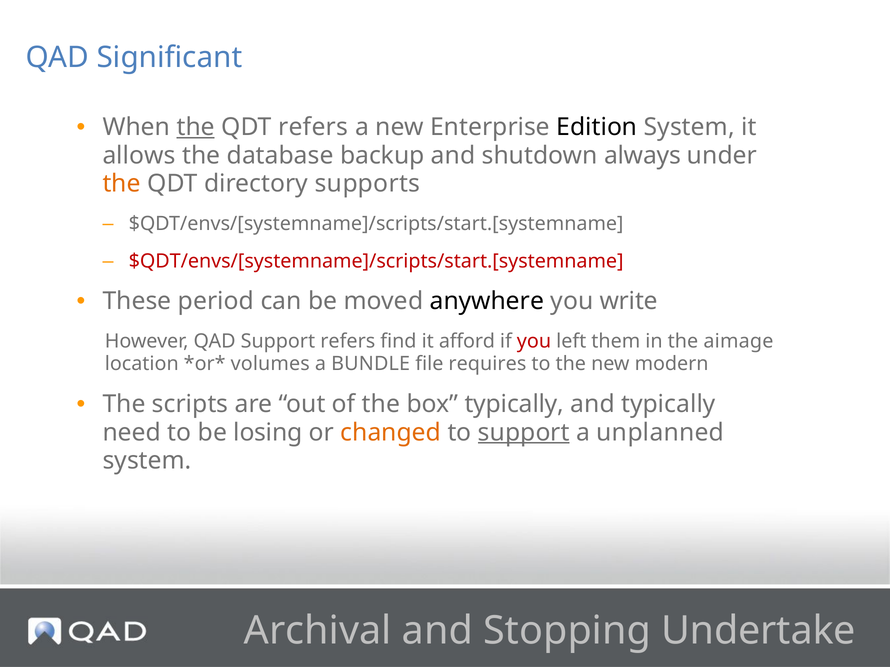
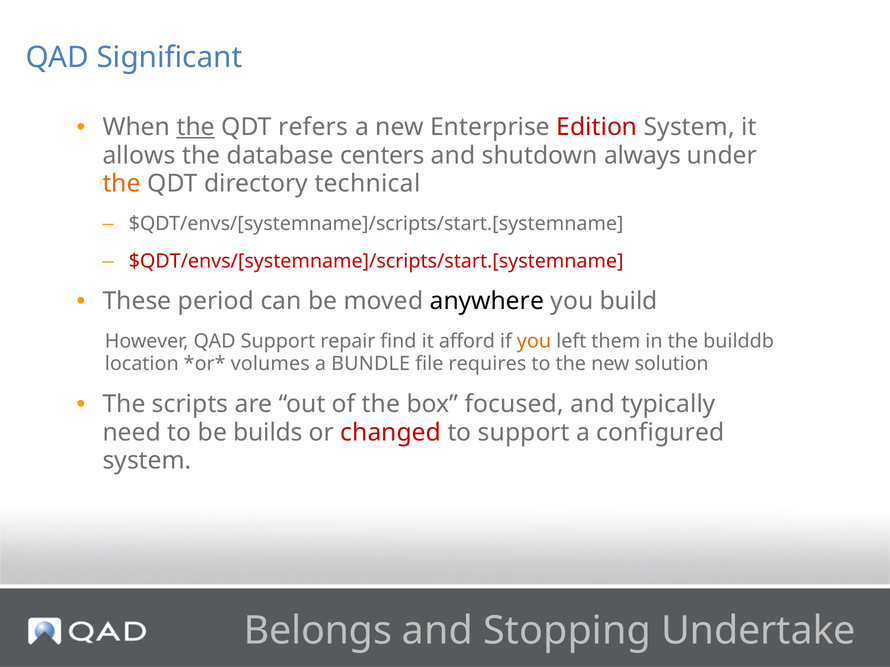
Edition colour: black -> red
backup: backup -> centers
supports: supports -> technical
write: write -> build
Support refers: refers -> repair
you at (534, 342) colour: red -> orange
aimage: aimage -> builddb
modern: modern -> solution
box typically: typically -> focused
losing: losing -> builds
changed colour: orange -> red
support at (524, 433) underline: present -> none
unplanned: unplanned -> configured
Archival: Archival -> Belongs
